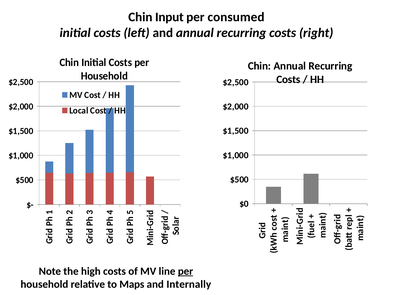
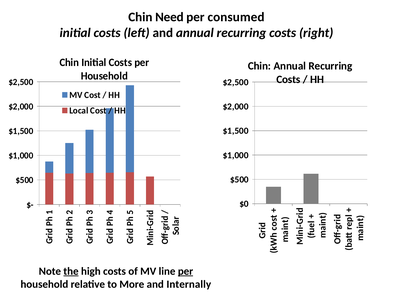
Input: Input -> Need
the underline: none -> present
Maps: Maps -> More
